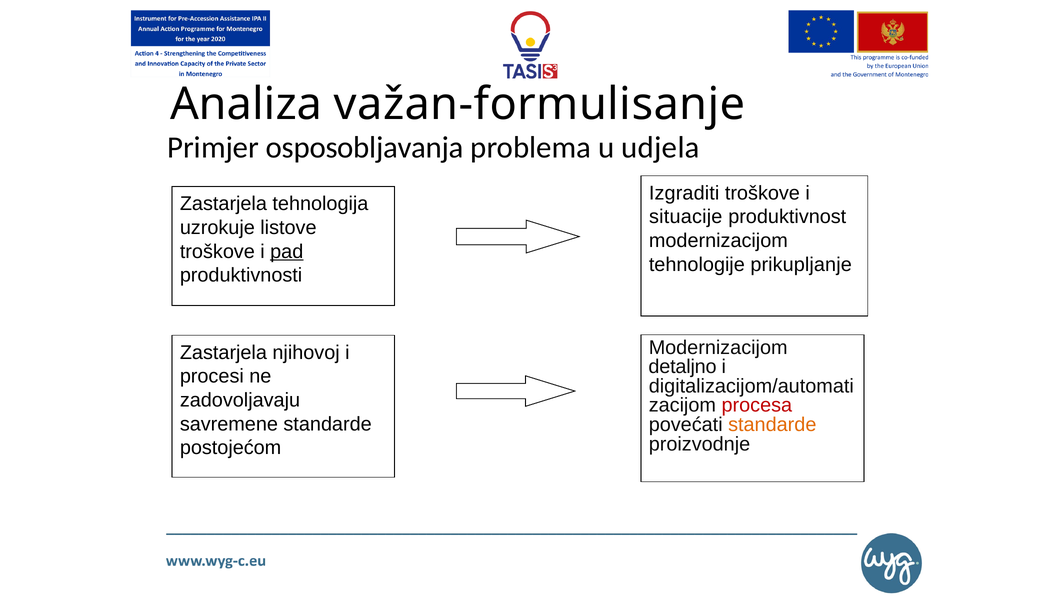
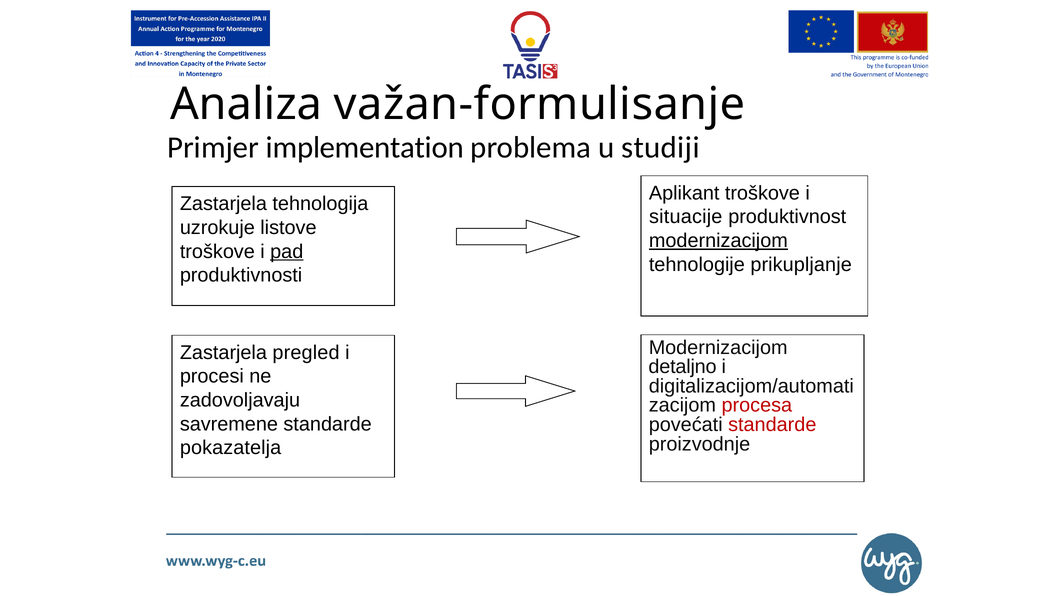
osposobljavanja: osposobljavanja -> implementation
udjela: udjela -> studiji
Izgraditi: Izgraditi -> Aplikant
modernizacijom at (718, 241) underline: none -> present
njihovoj: njihovoj -> pregled
standarde at (772, 424) colour: orange -> red
postojećom: postojećom -> pokazatelja
